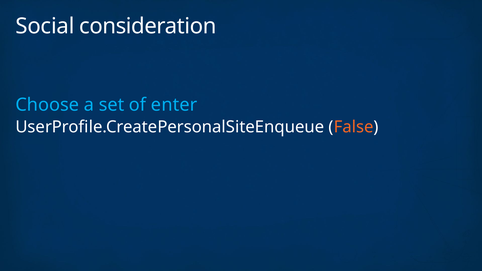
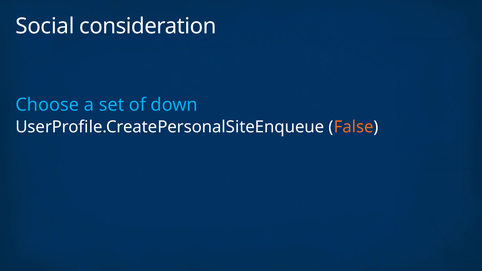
enter: enter -> down
